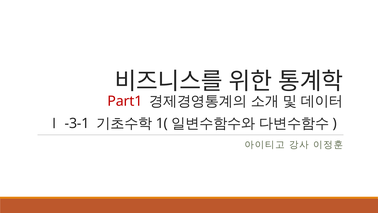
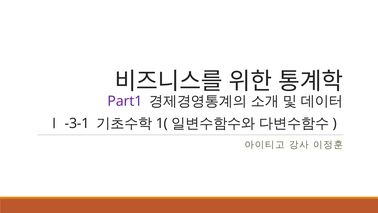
Part1 colour: red -> purple
